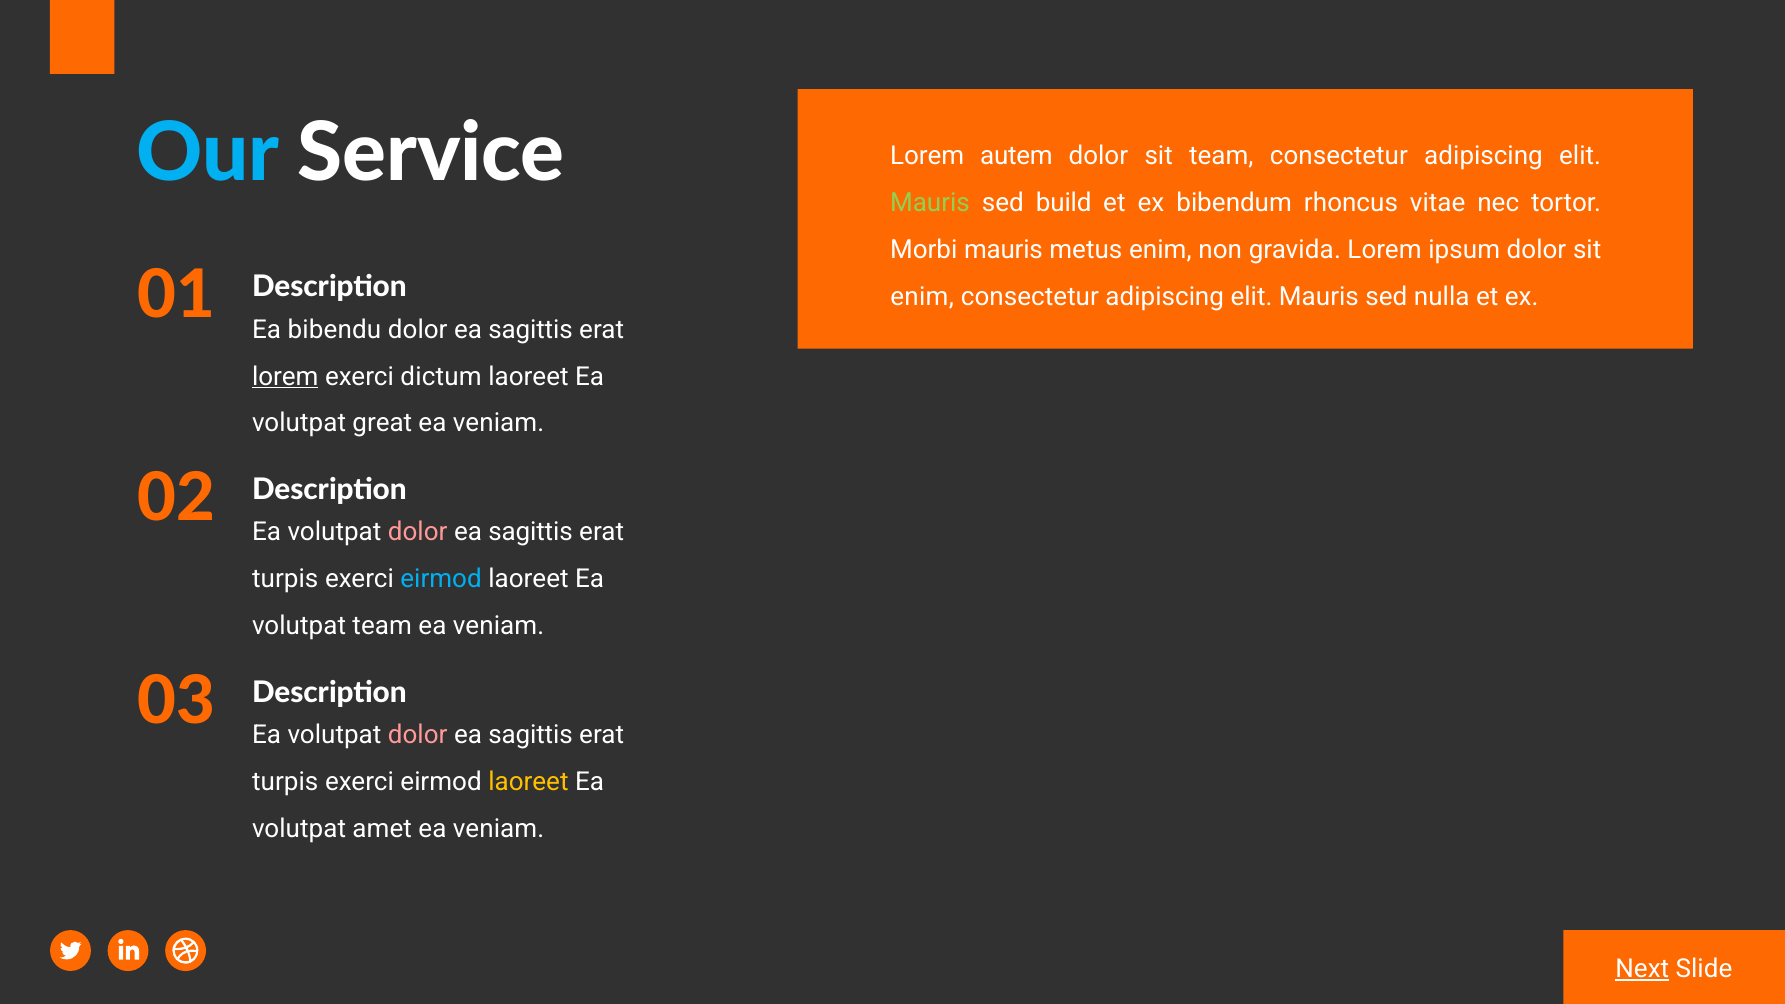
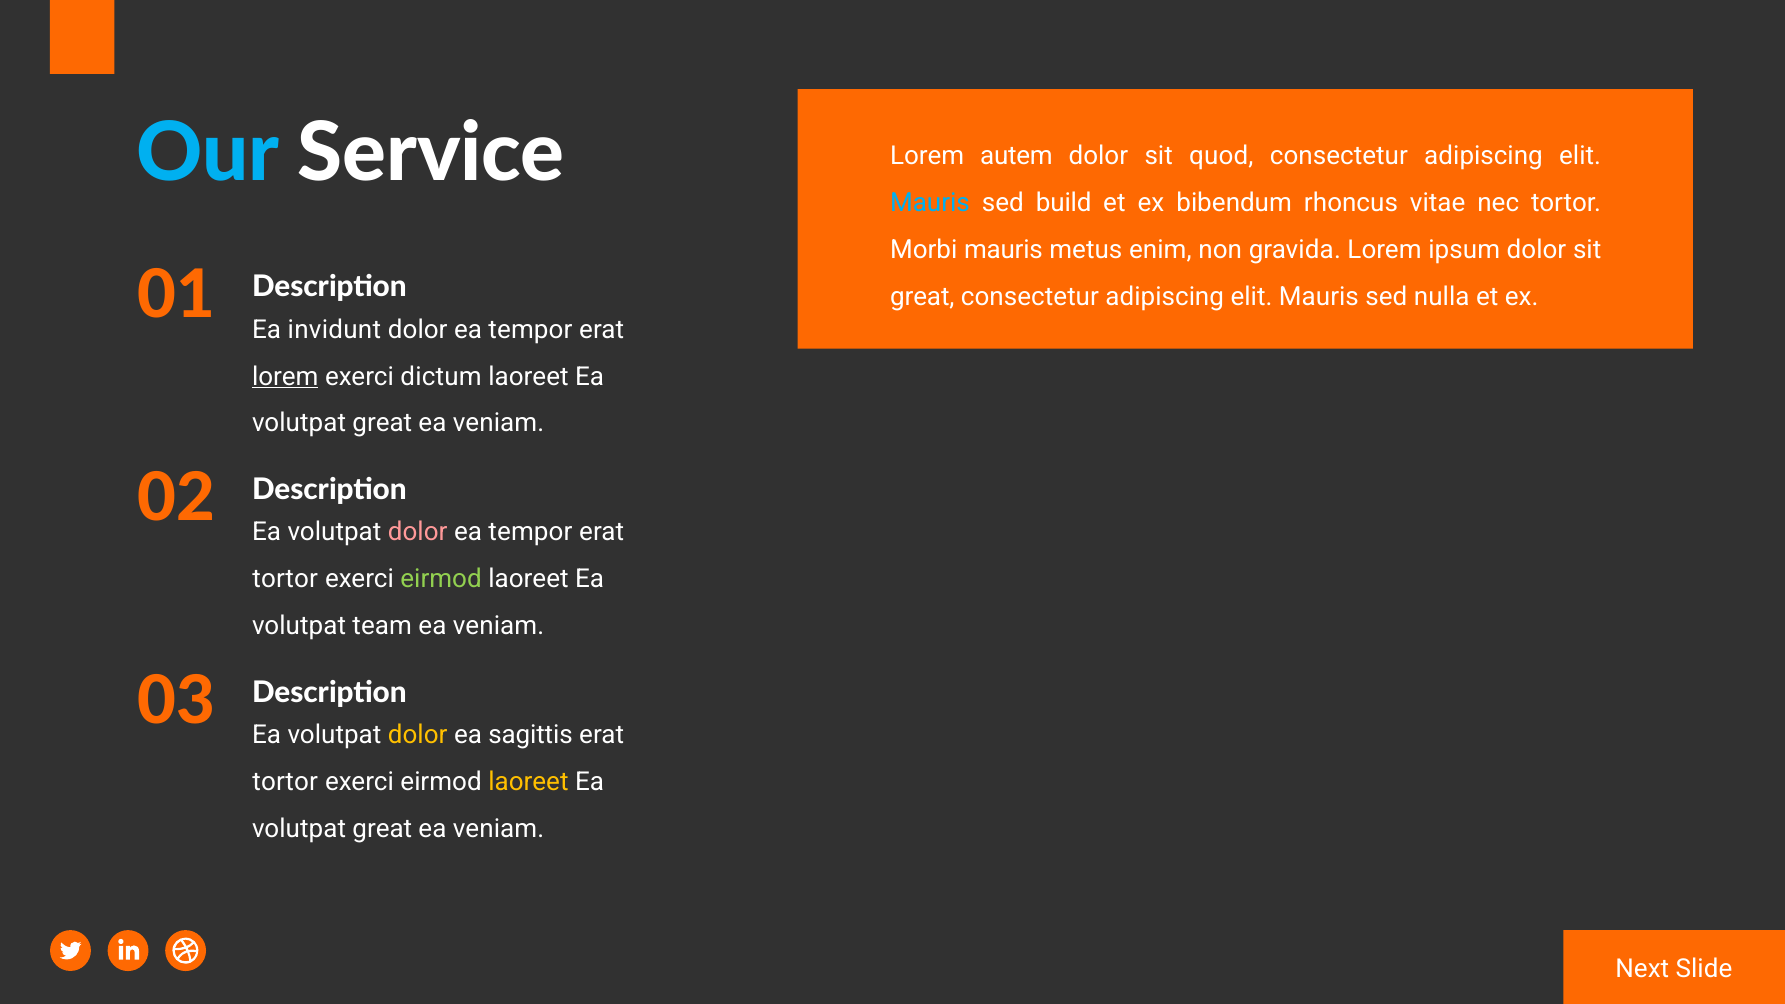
sit team: team -> quod
Mauris at (930, 203) colour: light green -> light blue
enim at (922, 297): enim -> great
bibendu: bibendu -> invidunt
sagittis at (531, 330): sagittis -> tempor
sagittis at (531, 532): sagittis -> tempor
turpis at (285, 579): turpis -> tortor
eirmod at (441, 579) colour: light blue -> light green
dolor at (418, 735) colour: pink -> yellow
turpis at (285, 782): turpis -> tortor
amet at (382, 829): amet -> great
Next underline: present -> none
